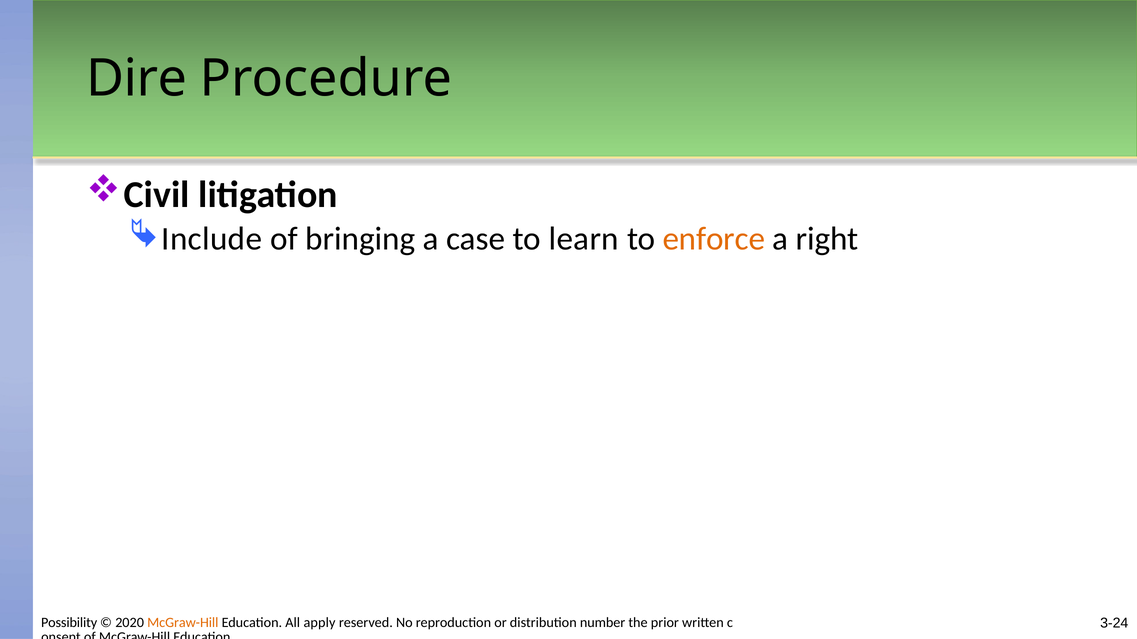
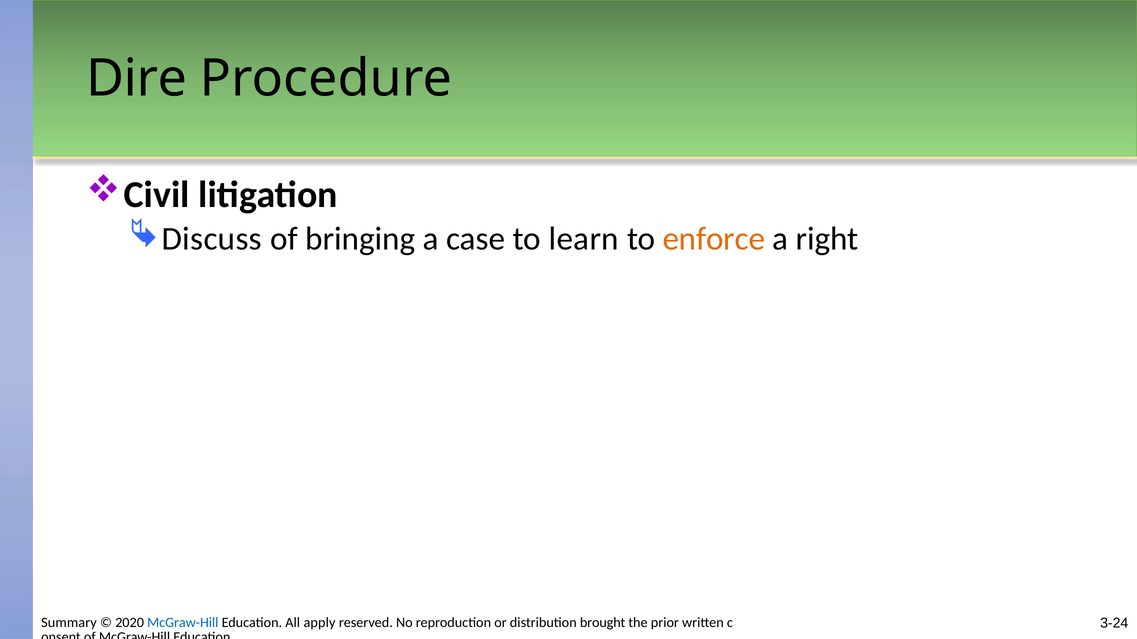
Include: Include -> Discuss
Possibility: Possibility -> Summary
McGraw-Hill at (183, 623) colour: orange -> blue
number: number -> brought
